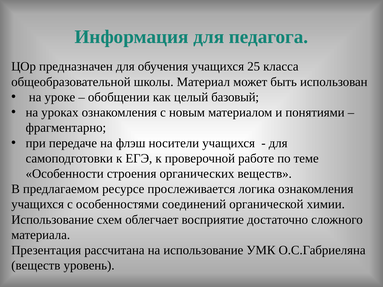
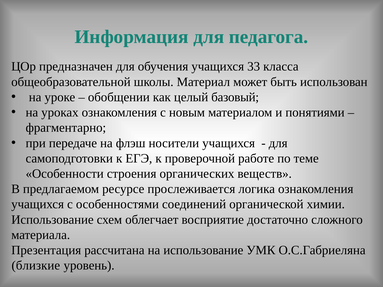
25: 25 -> 33
веществ at (36, 266): веществ -> близкие
